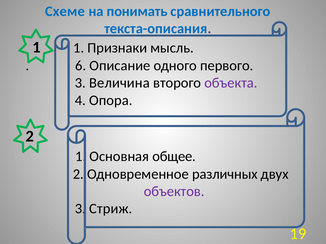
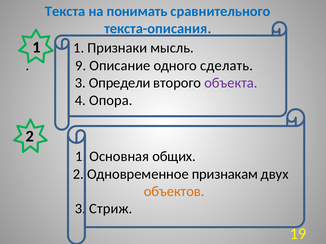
Схеме: Схеме -> Текста
6: 6 -> 9
первого: первого -> сделать
Величина: Величина -> Определи
общее: общее -> общих
различных: различных -> признакам
объектов colour: purple -> orange
